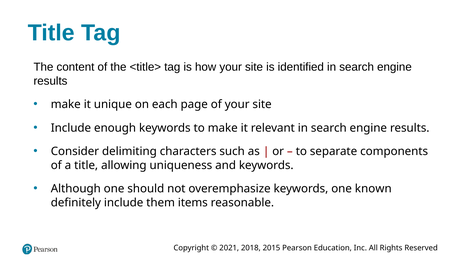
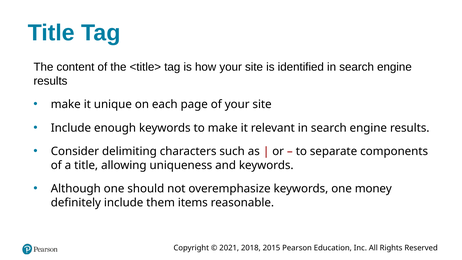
known: known -> money
